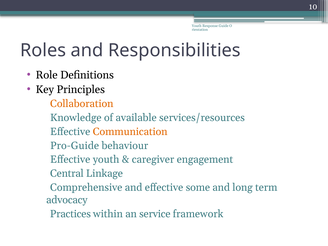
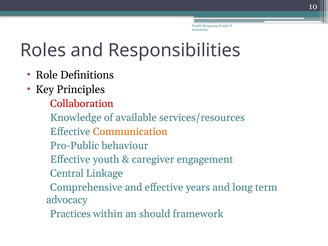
Collaboration colour: orange -> red
Pro-Guide: Pro-Guide -> Pro-Public
some: some -> years
service: service -> should
